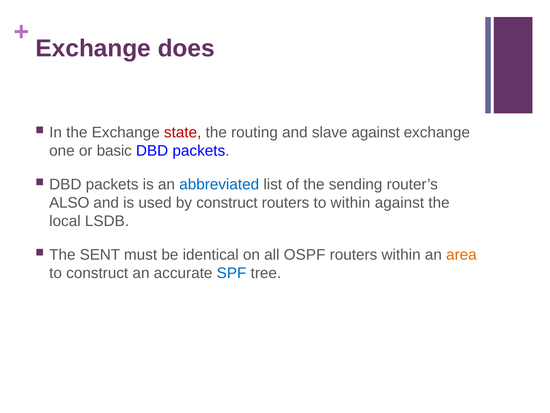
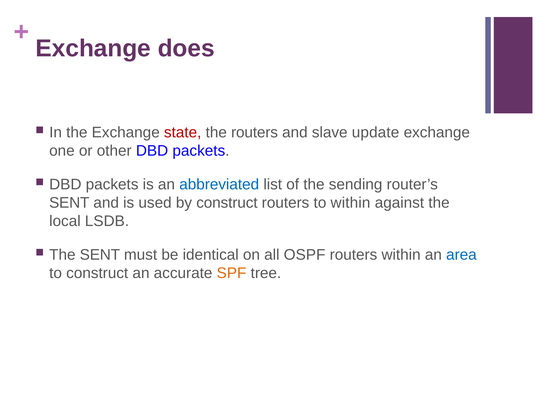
the routing: routing -> routers
slave against: against -> update
basic: basic -> other
ALSO at (69, 203): ALSO -> SENT
area colour: orange -> blue
SPF colour: blue -> orange
